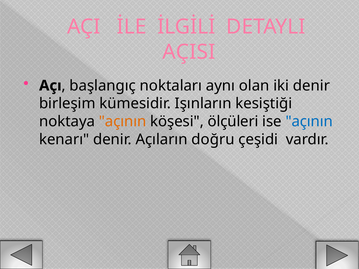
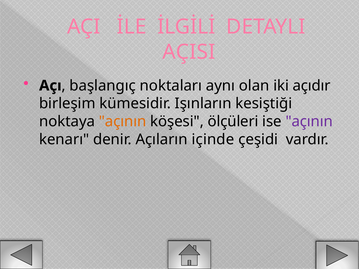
iki denir: denir -> açıdır
açının at (309, 122) colour: blue -> purple
doğru: doğru -> içinde
